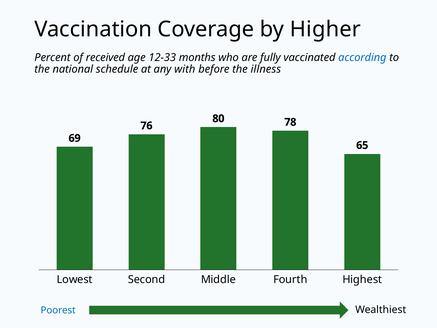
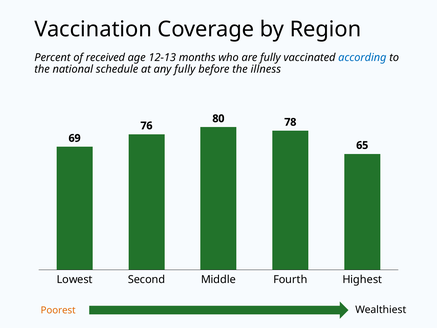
Higher: Higher -> Region
12-33: 12-33 -> 12-13
any with: with -> fully
Poorest colour: blue -> orange
